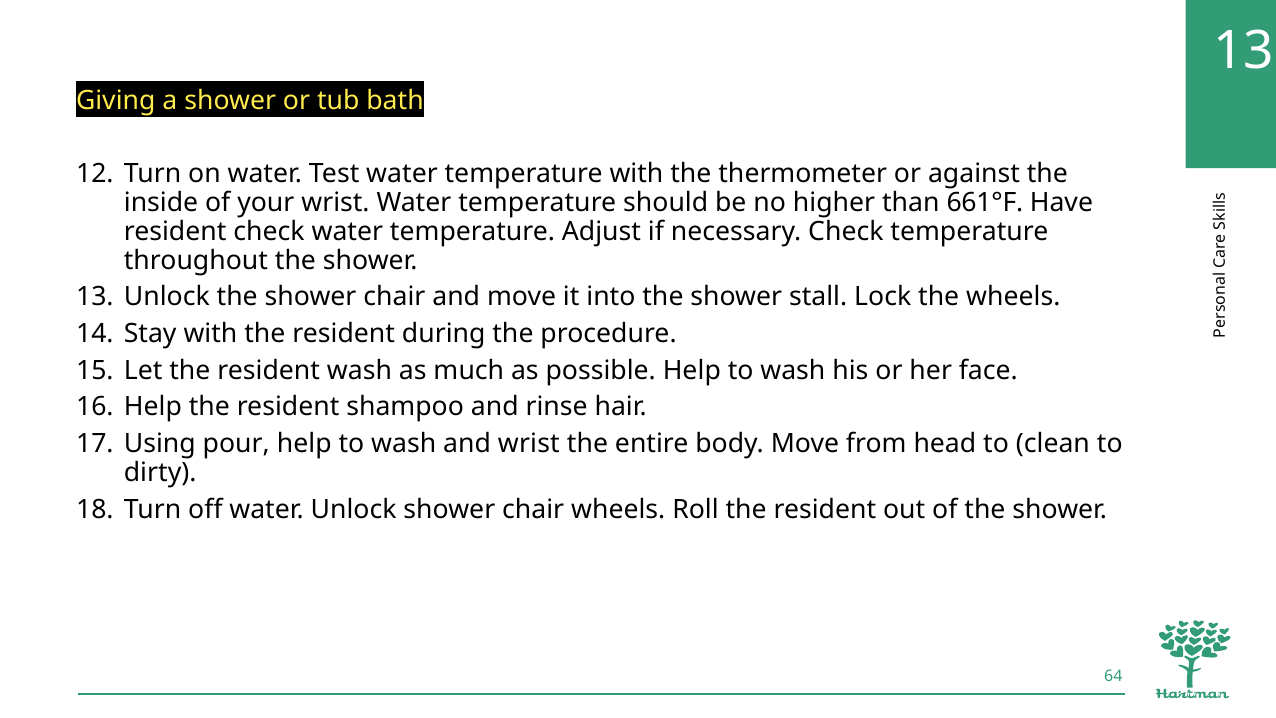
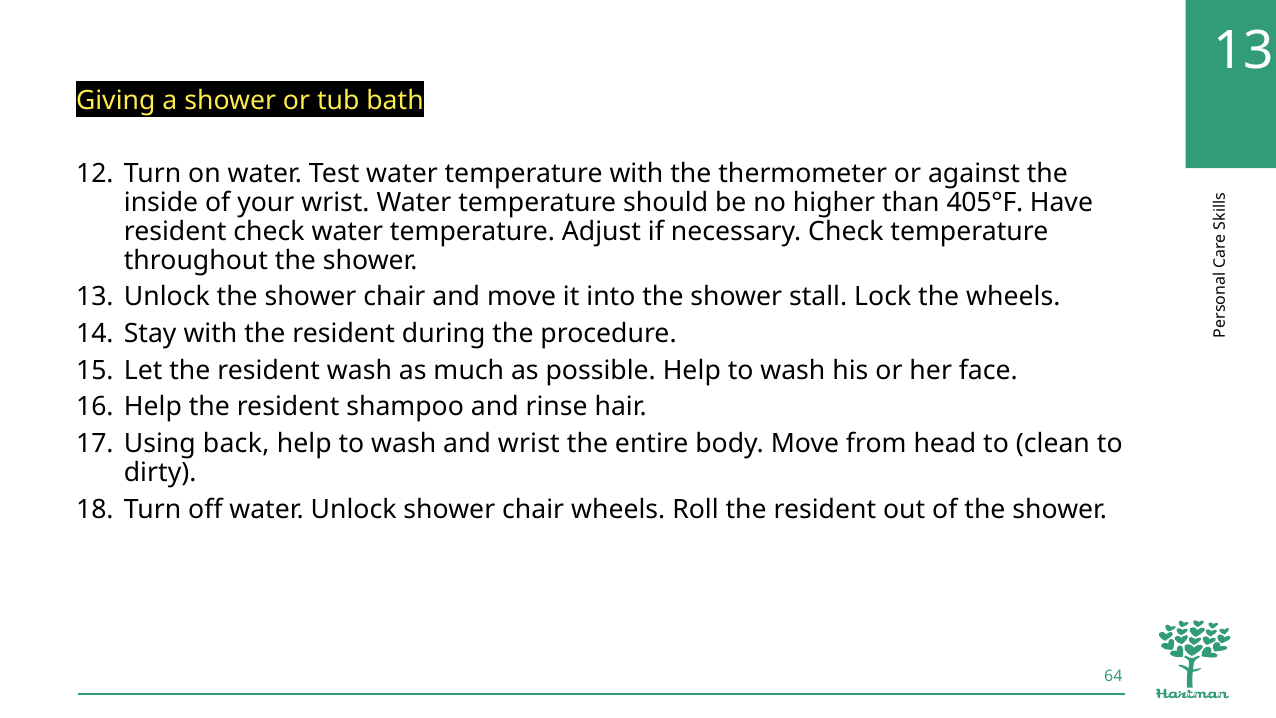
661°F: 661°F -> 405°F
pour: pour -> back
